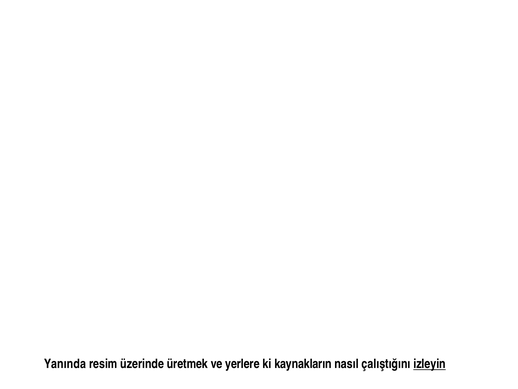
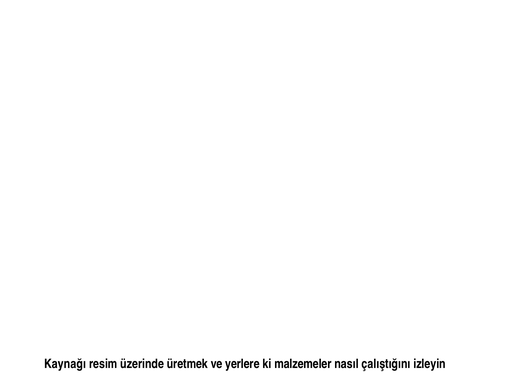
Yanında: Yanında -> Kaynağı
kaynakların: kaynakların -> malzemeler
izleyin underline: present -> none
